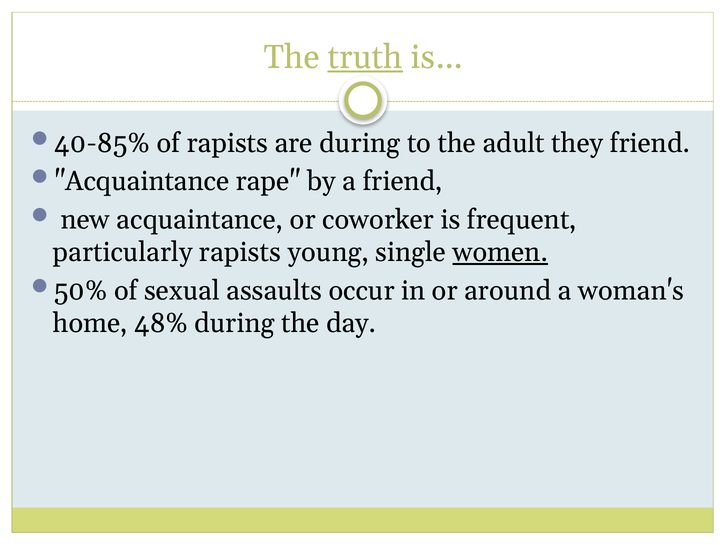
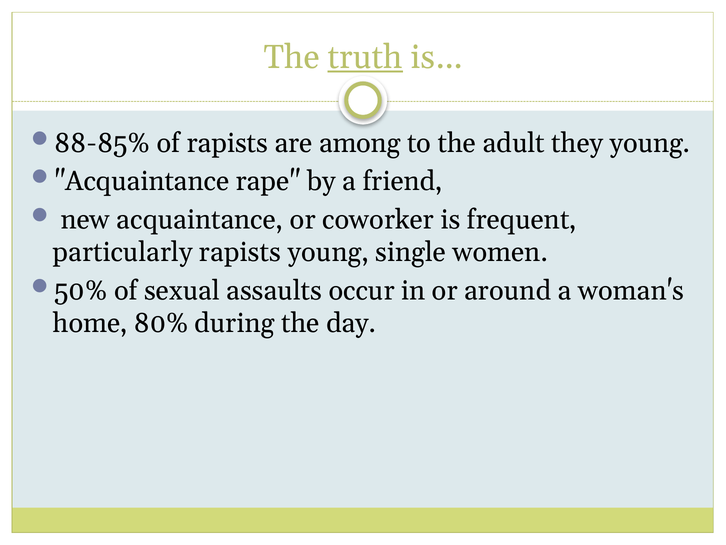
40-85%: 40-85% -> 88-85%
are during: during -> among
they friend: friend -> young
women underline: present -> none
48%: 48% -> 80%
